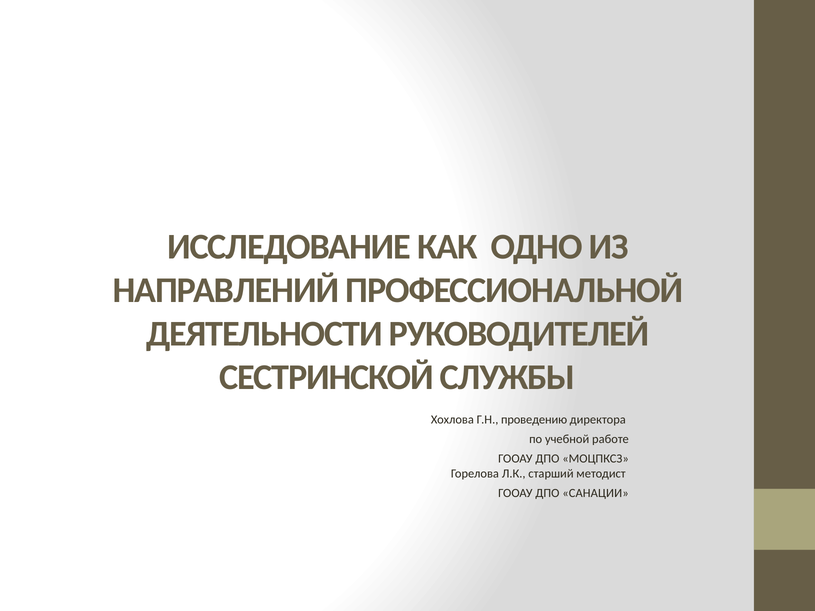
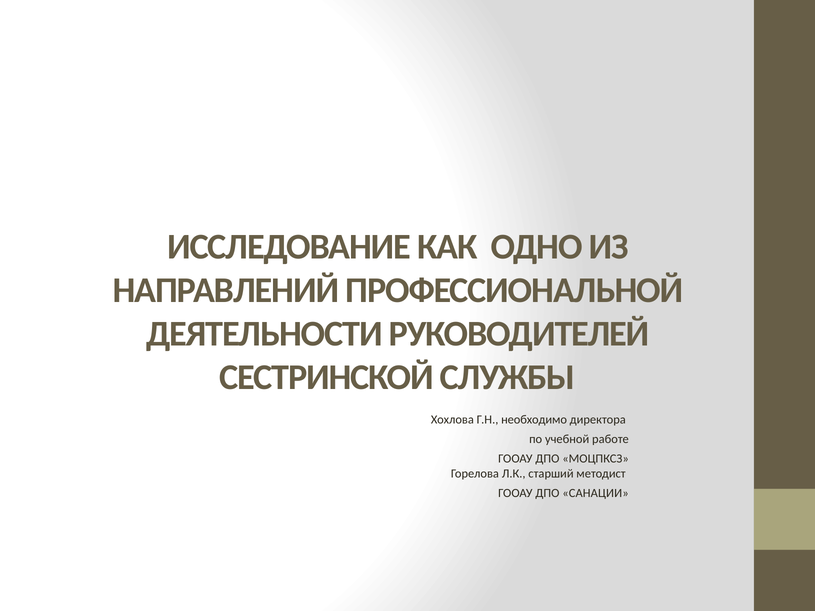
проведению: проведению -> необходимо
